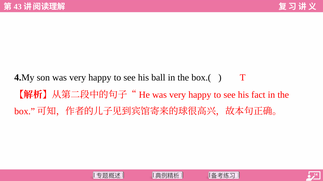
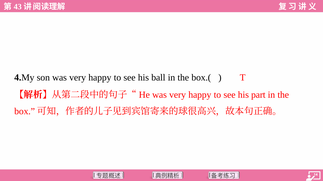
fact: fact -> part
